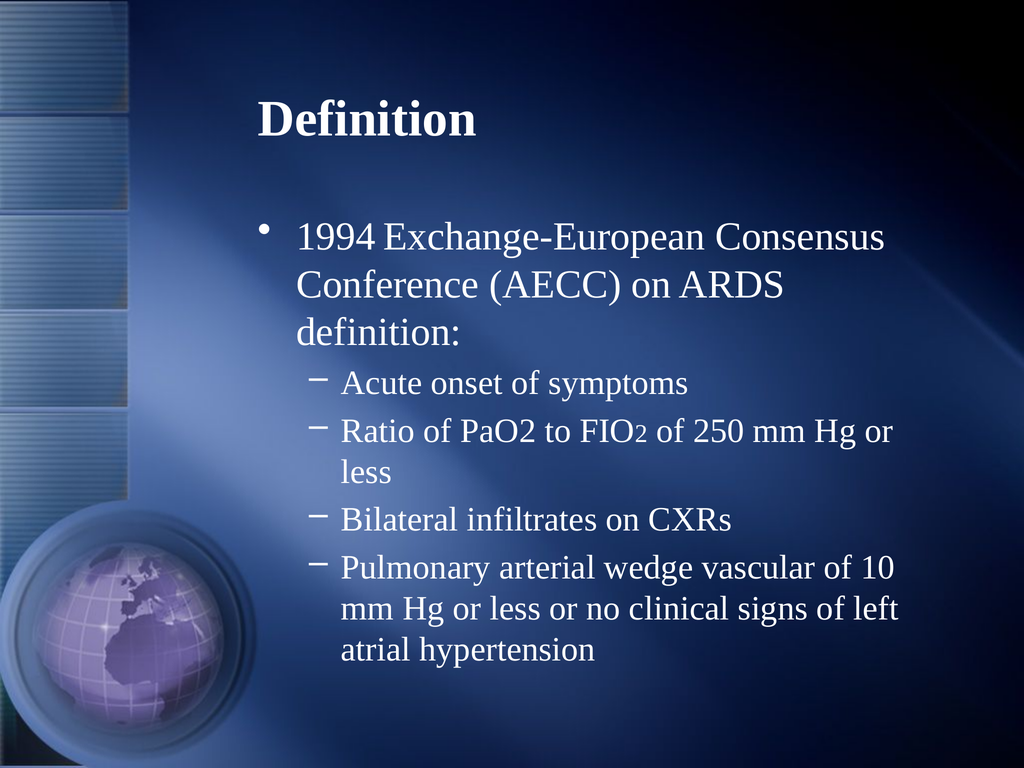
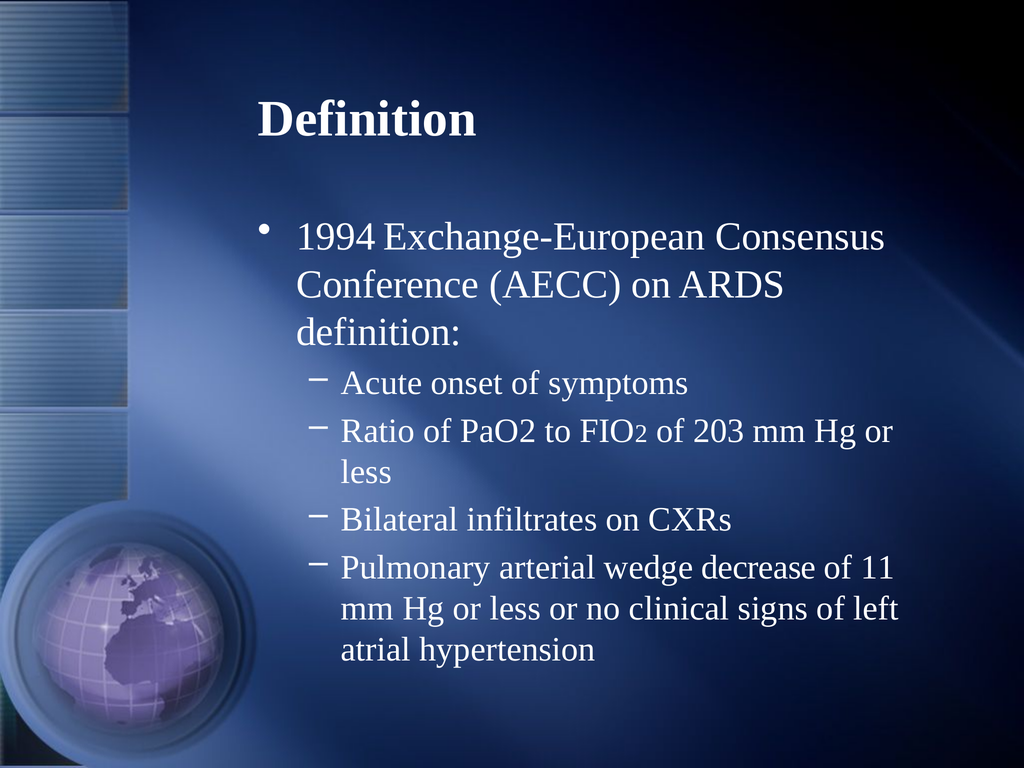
250: 250 -> 203
vascular: vascular -> decrease
10: 10 -> 11
